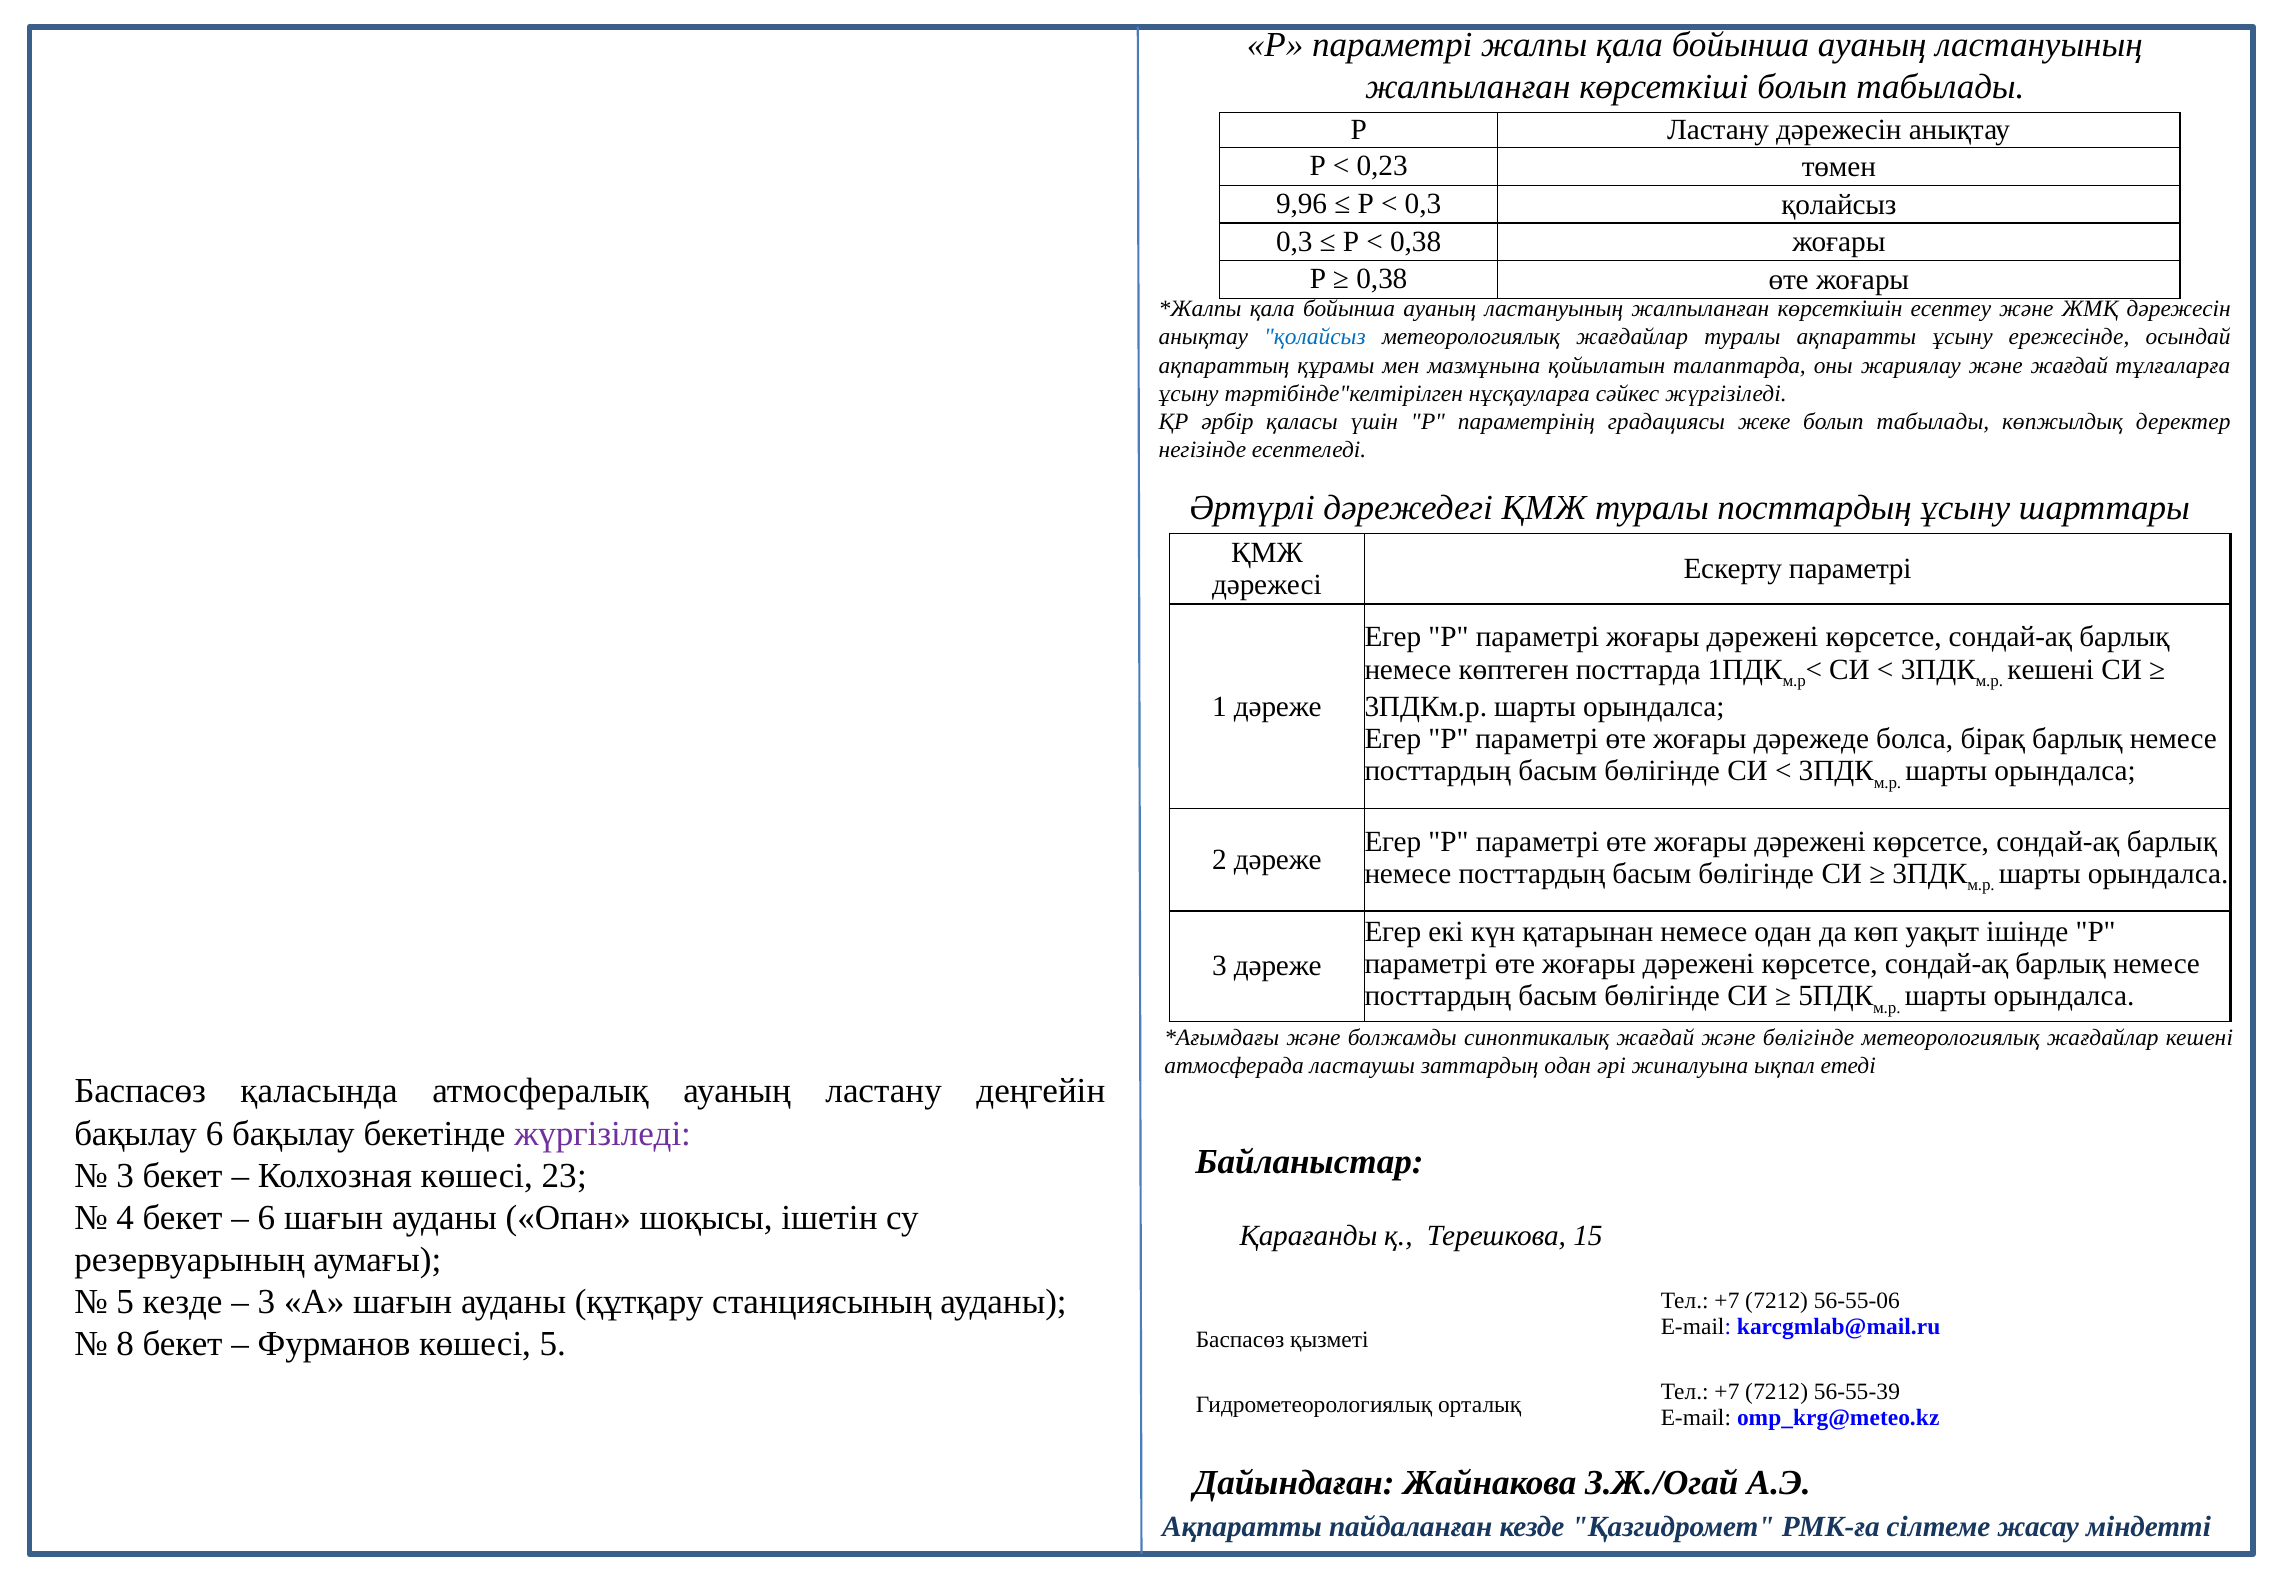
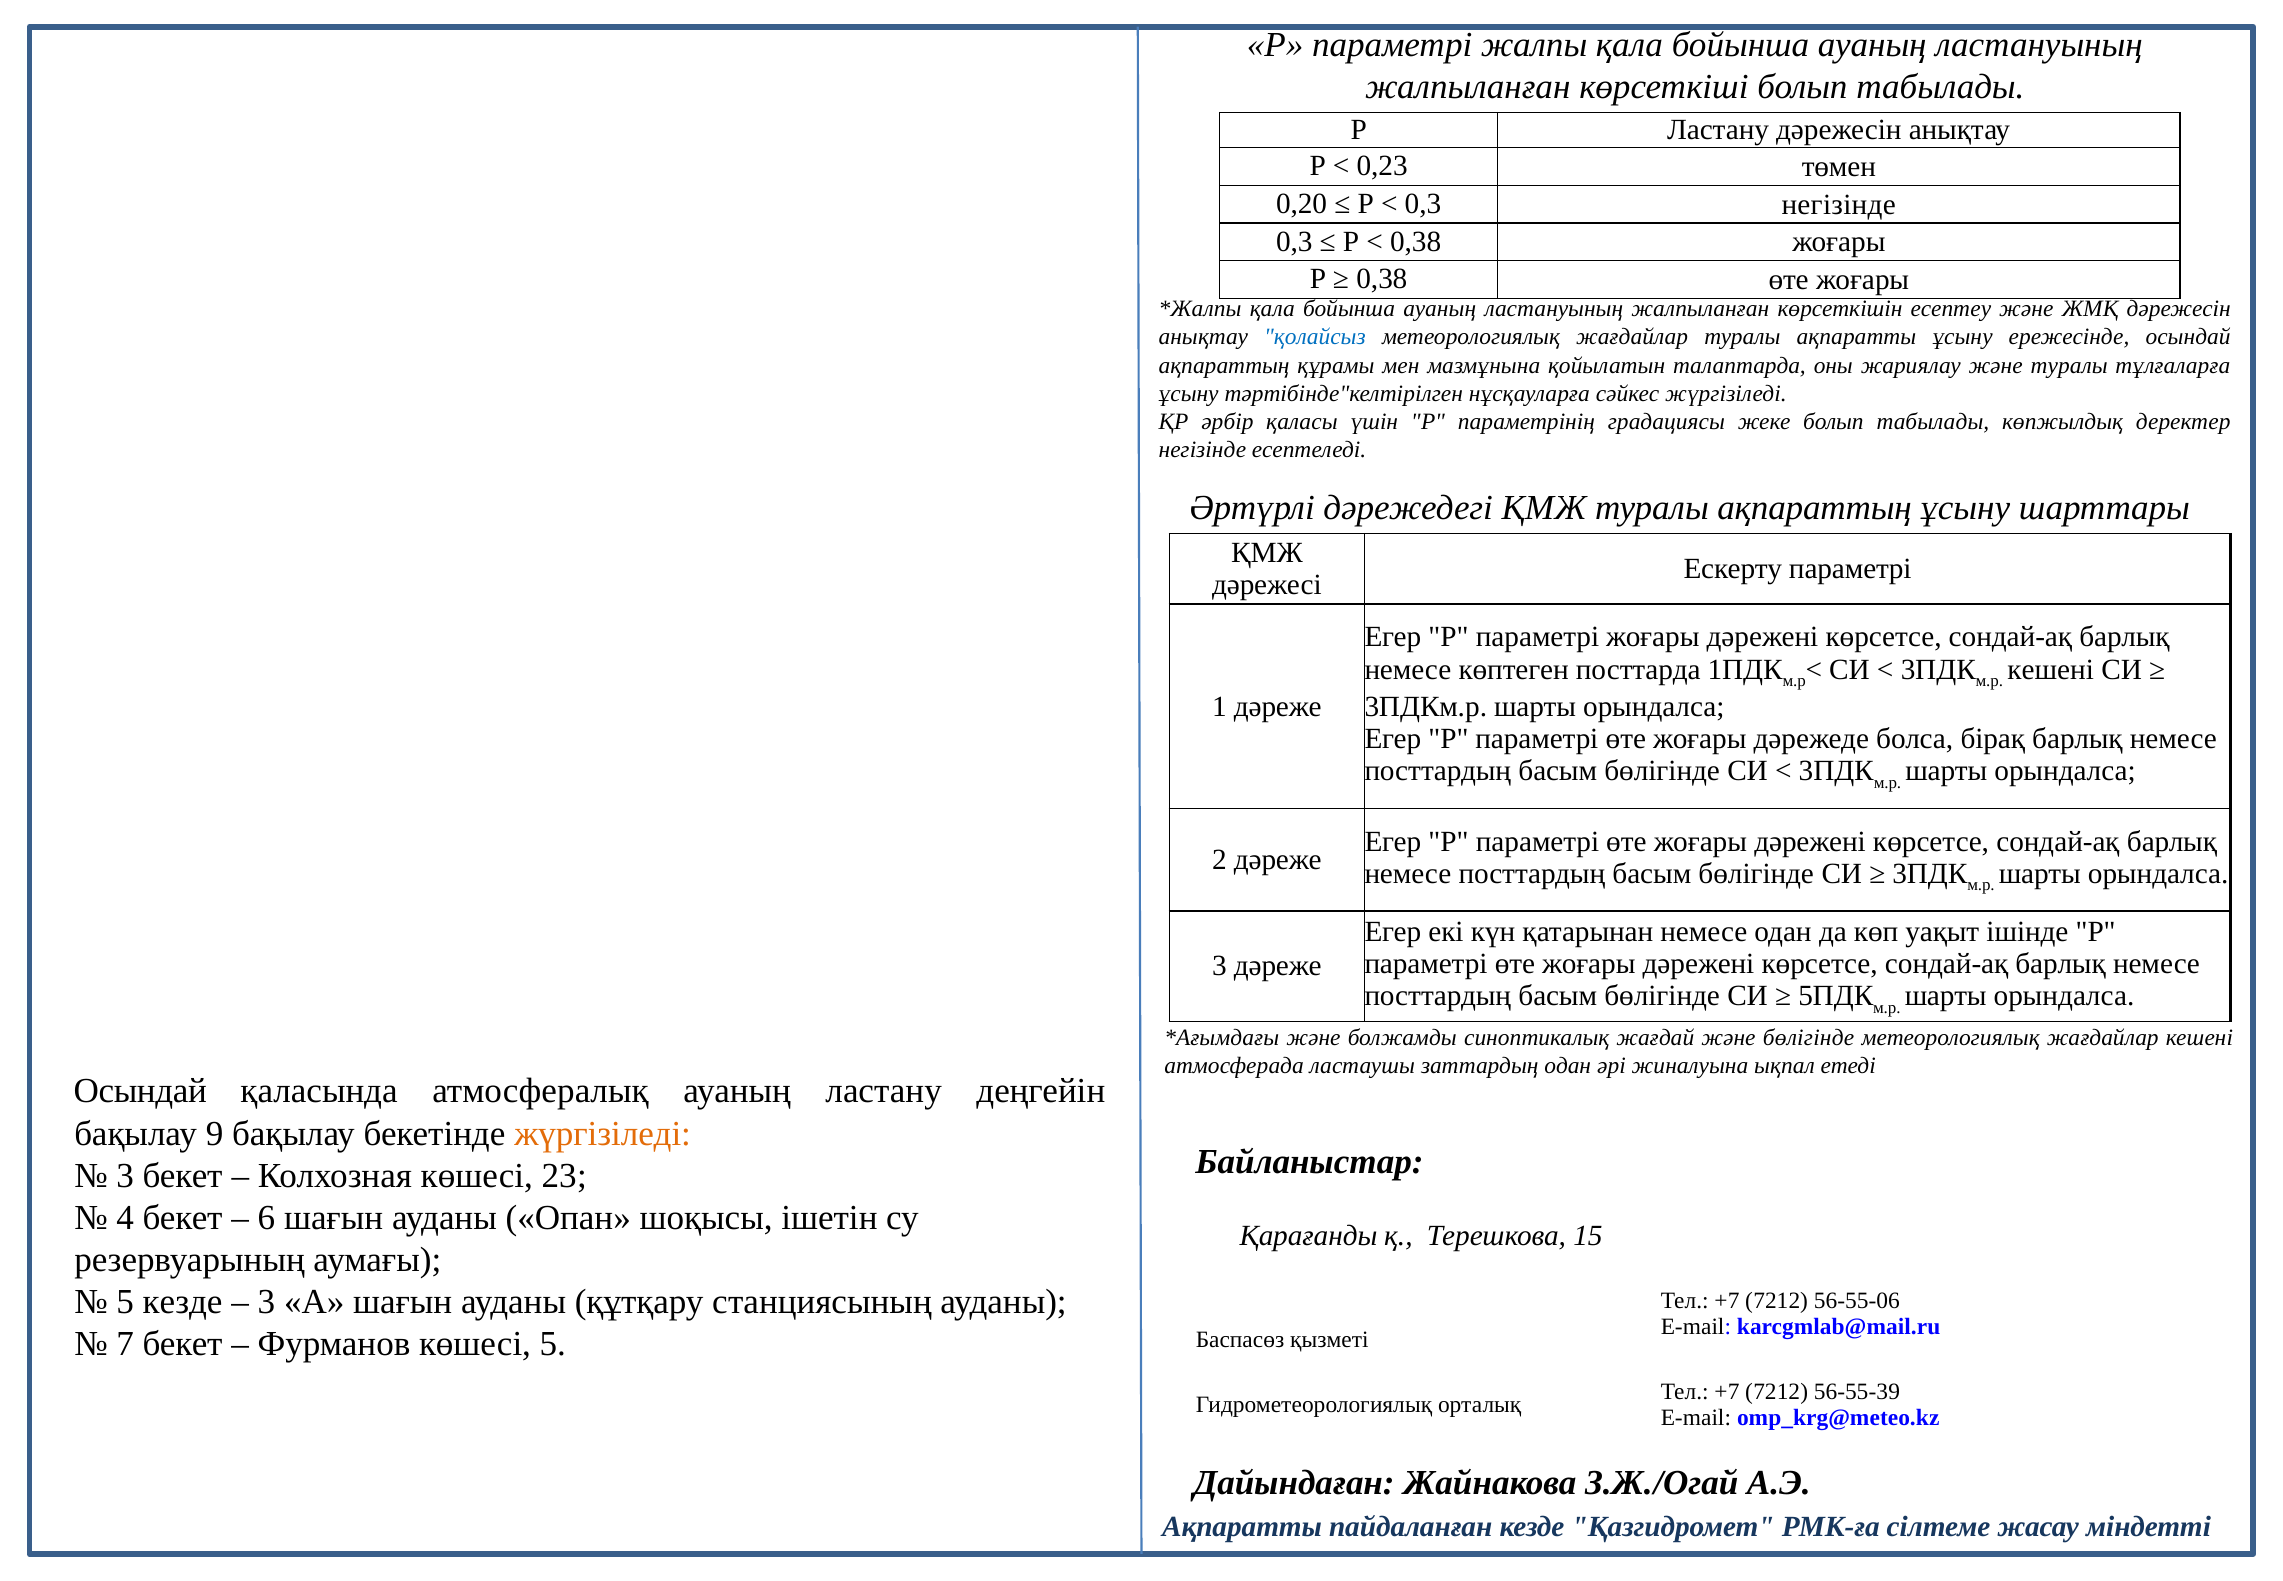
9,96: 9,96 -> 0,20
0,3 қолайсыз: қолайсыз -> негізінде
және жағдай: жағдай -> туралы
туралы посттардың: посттардың -> ақпараттың
Баспасөз at (140, 1091): Баспасөз -> Осындай
бақылау 6: 6 -> 9
жүргізіледі at (603, 1133) colour: purple -> orange
8: 8 -> 7
